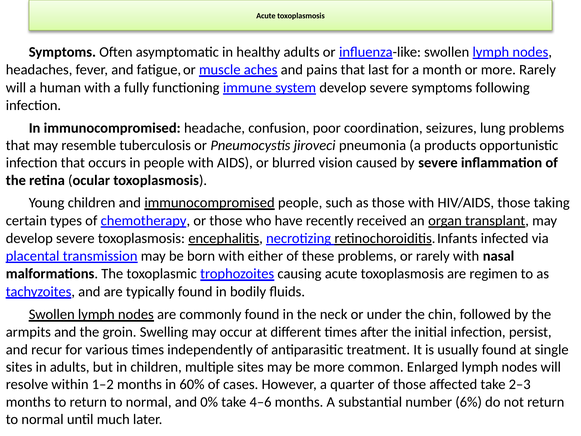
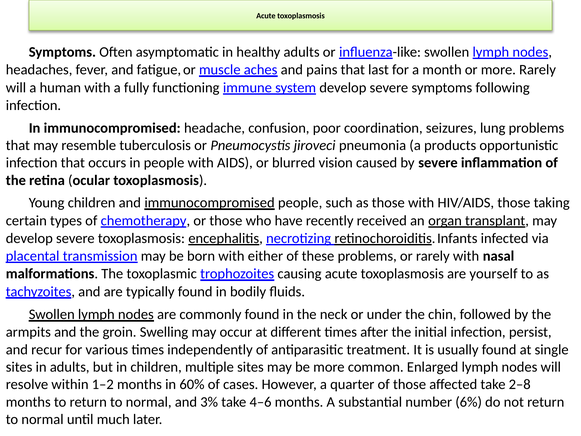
regimen: regimen -> yourself
2–3: 2–3 -> 2–8
0%: 0% -> 3%
